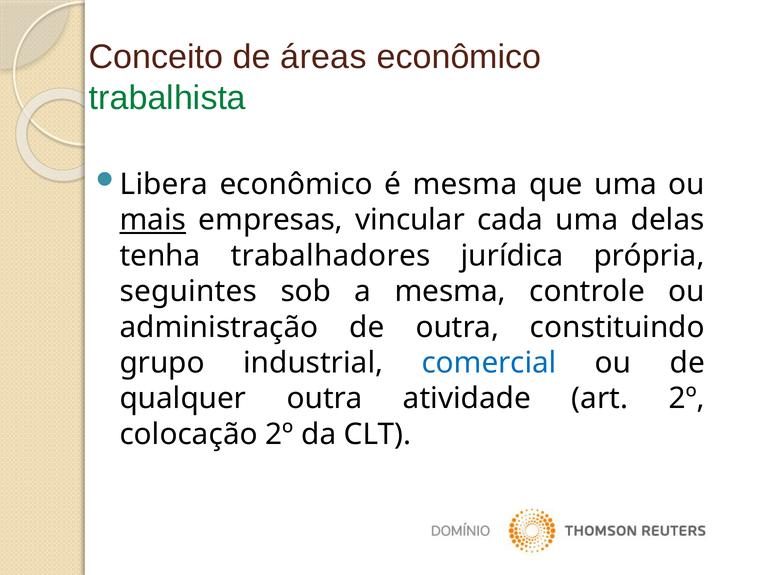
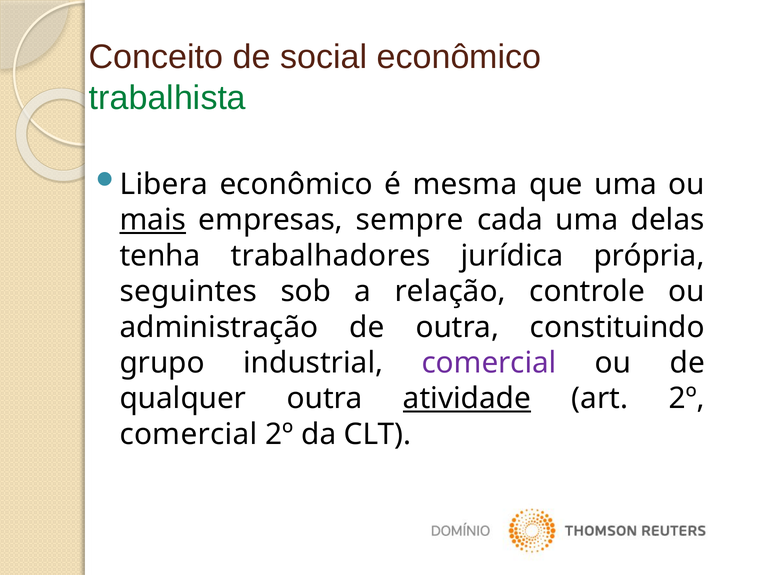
áreas: áreas -> social
vincular: vincular -> sempre
a mesma: mesma -> relação
comercial at (489, 363) colour: blue -> purple
atividade underline: none -> present
colocação at (189, 434): colocação -> comercial
